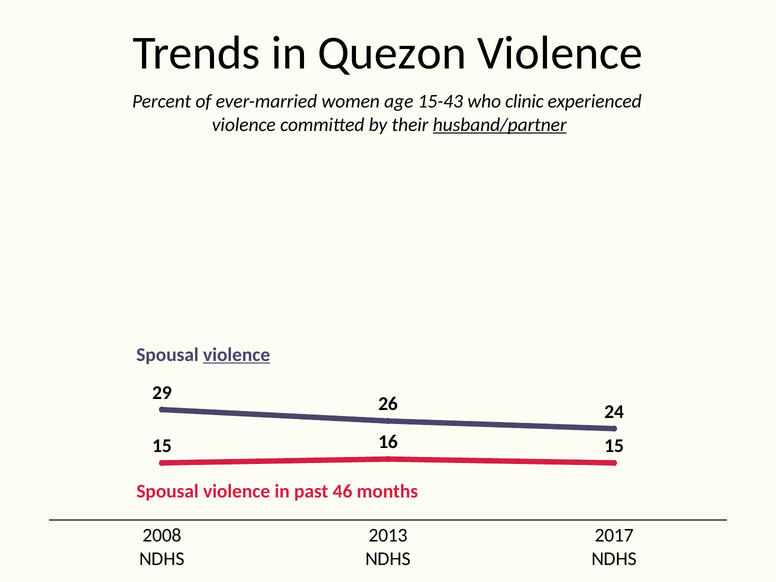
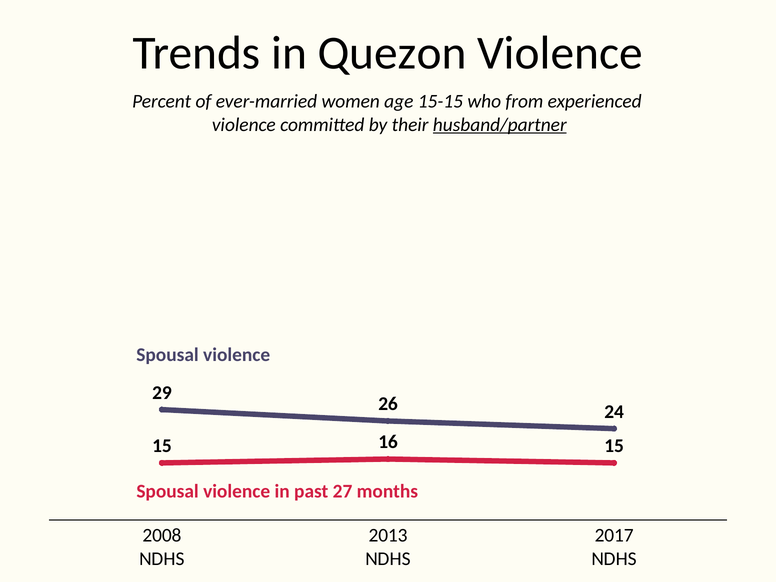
15-43: 15-43 -> 15-15
clinic: clinic -> from
violence at (237, 355) underline: present -> none
46: 46 -> 27
